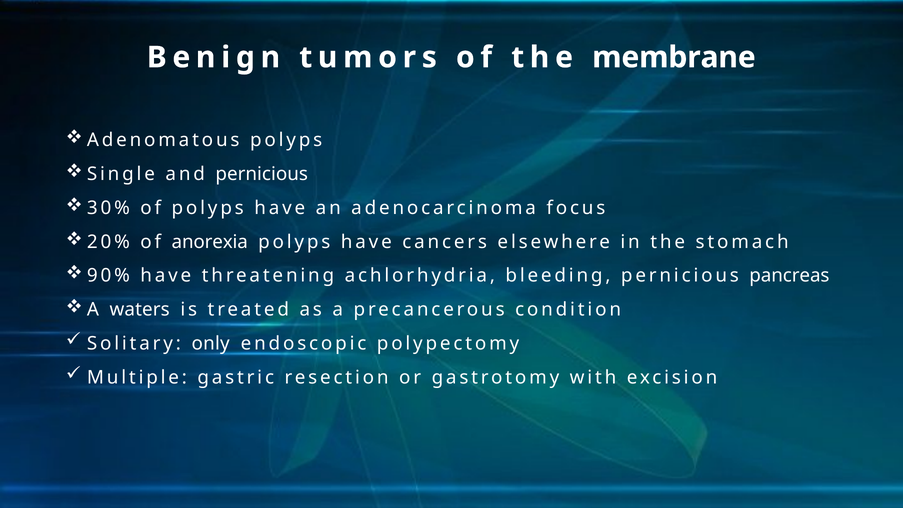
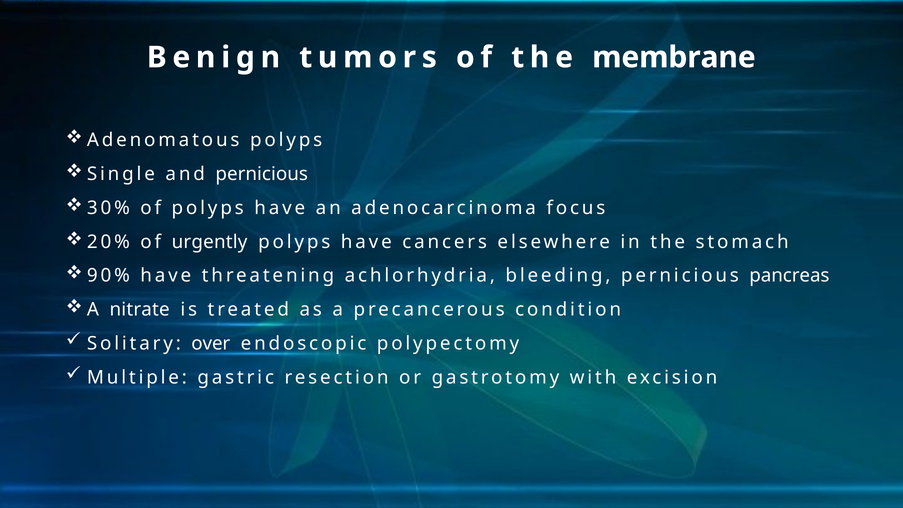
anorexia: anorexia -> urgently
waters: waters -> nitrate
only: only -> over
